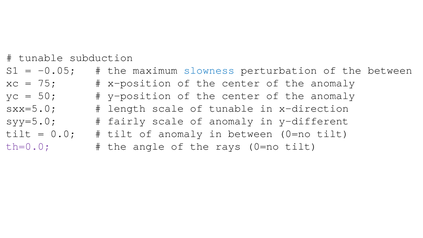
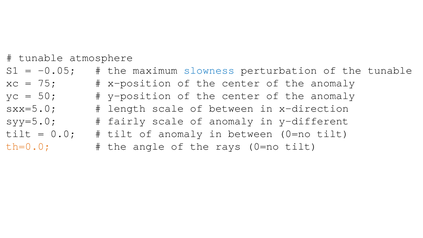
subduction: subduction -> atmosphere
the between: between -> tunable
of tunable: tunable -> between
th=0.0 colour: purple -> orange
